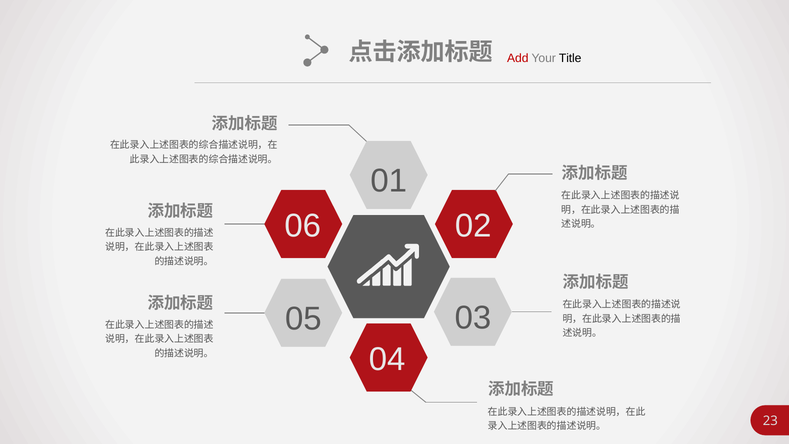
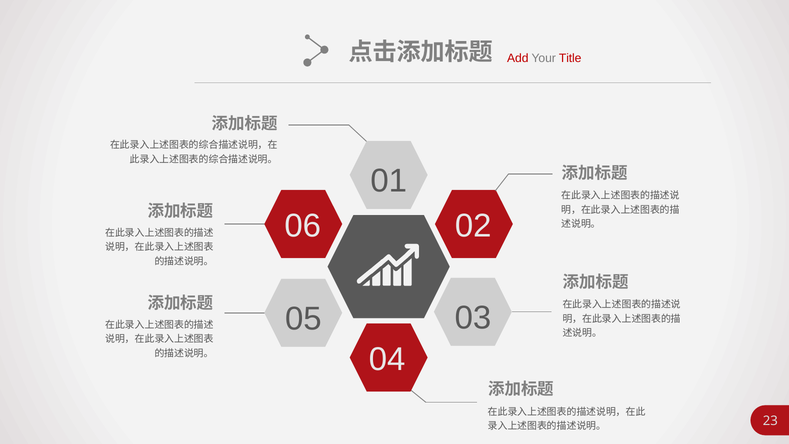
Title colour: black -> red
